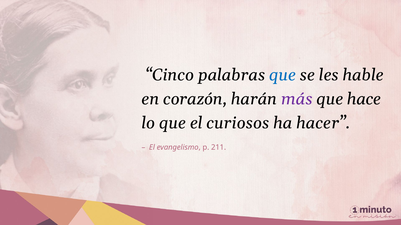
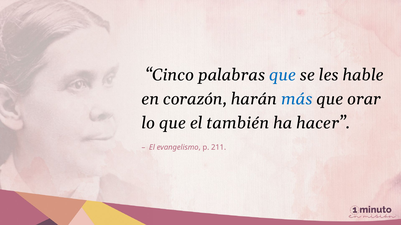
más colour: purple -> blue
hace: hace -> orar
curiosos: curiosos -> también
